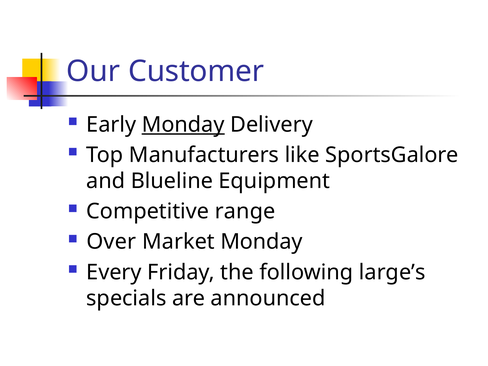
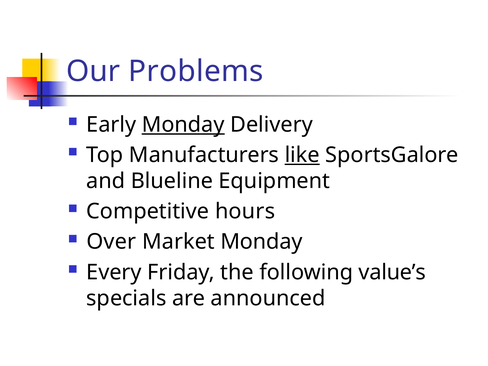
Customer: Customer -> Problems
like underline: none -> present
range: range -> hours
large’s: large’s -> value’s
